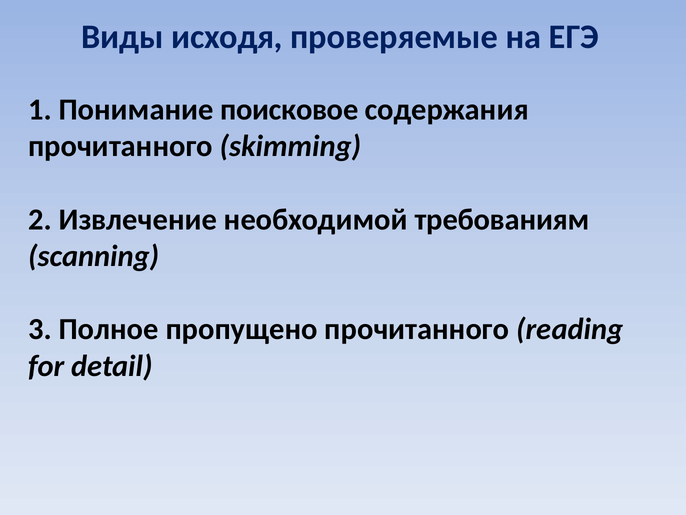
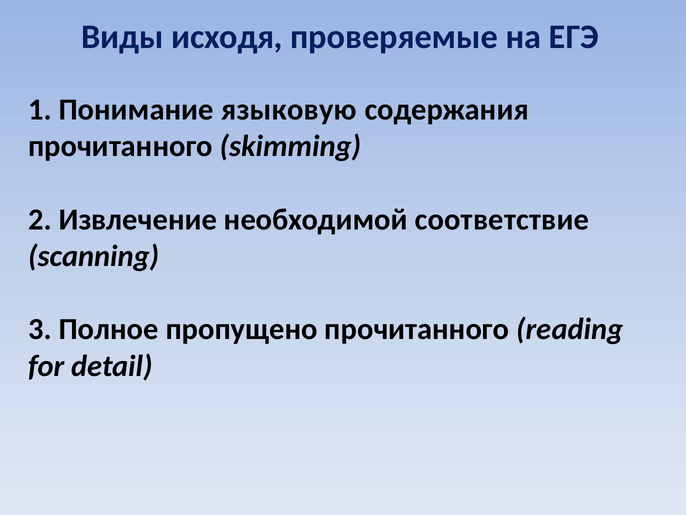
поисковое: поисковое -> языковую
требованиям: требованиям -> соответствие
